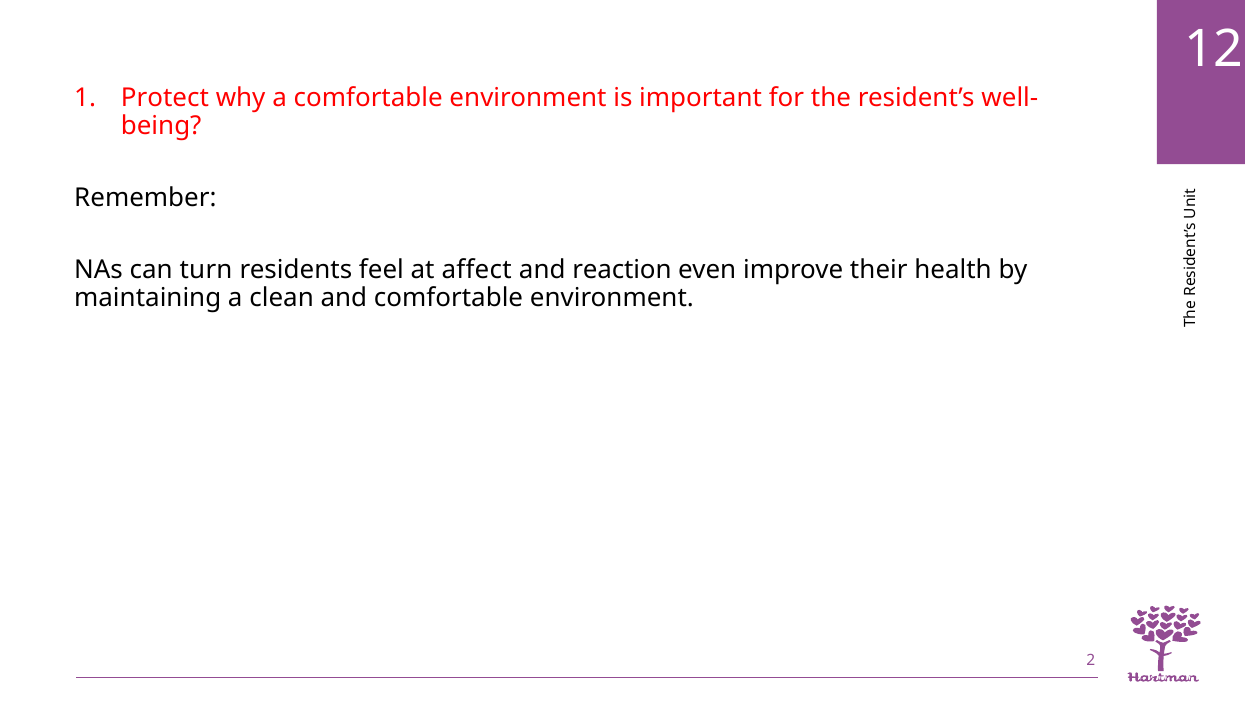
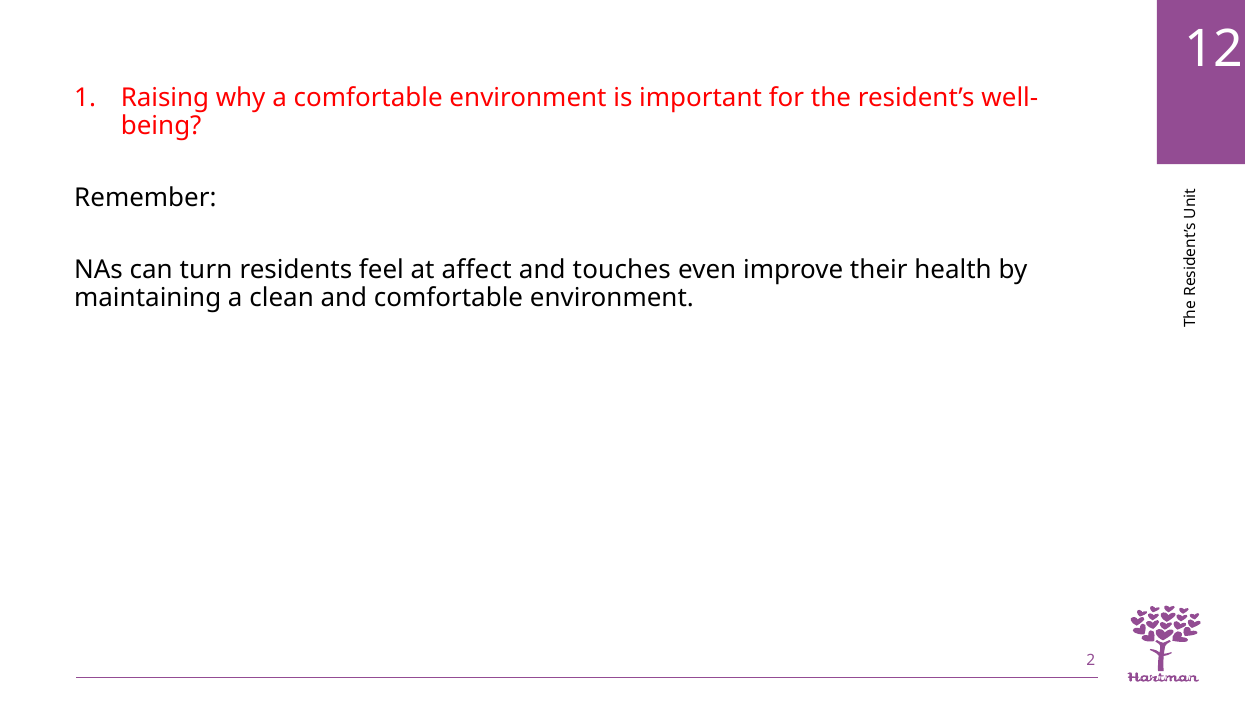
Protect: Protect -> Raising
reaction: reaction -> touches
